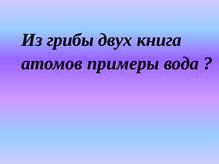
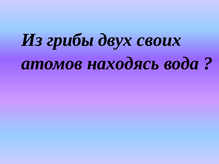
книга: книга -> своих
примеры: примеры -> находясь
